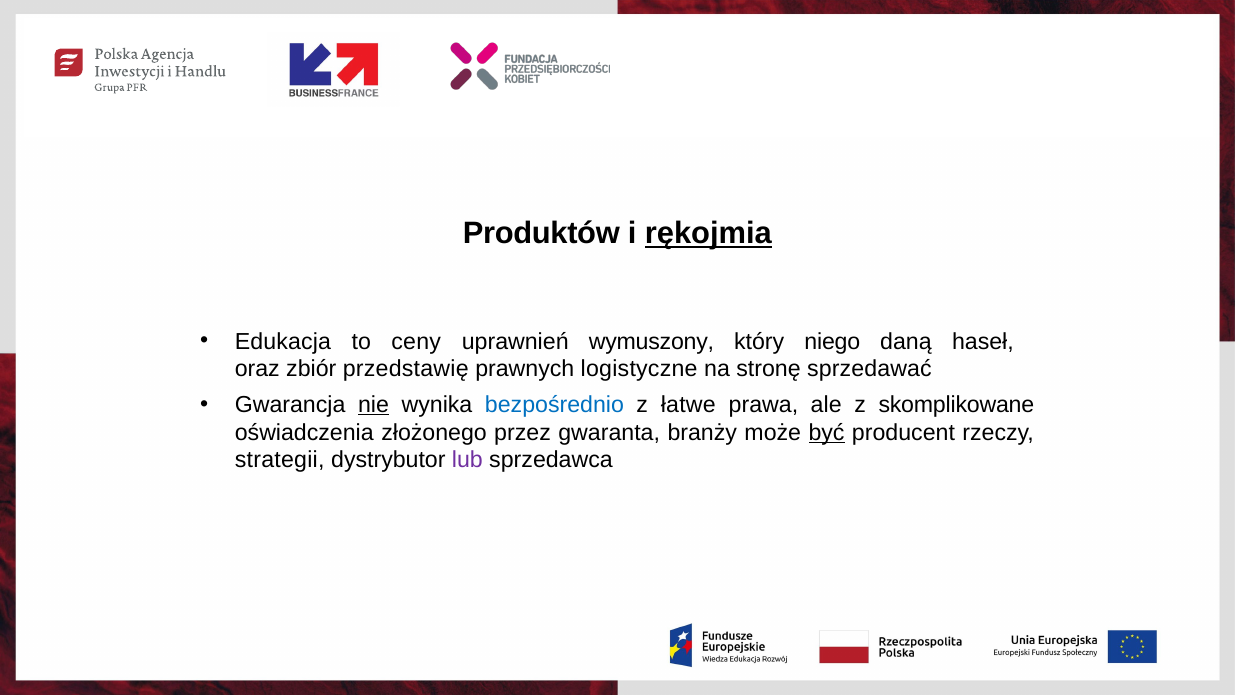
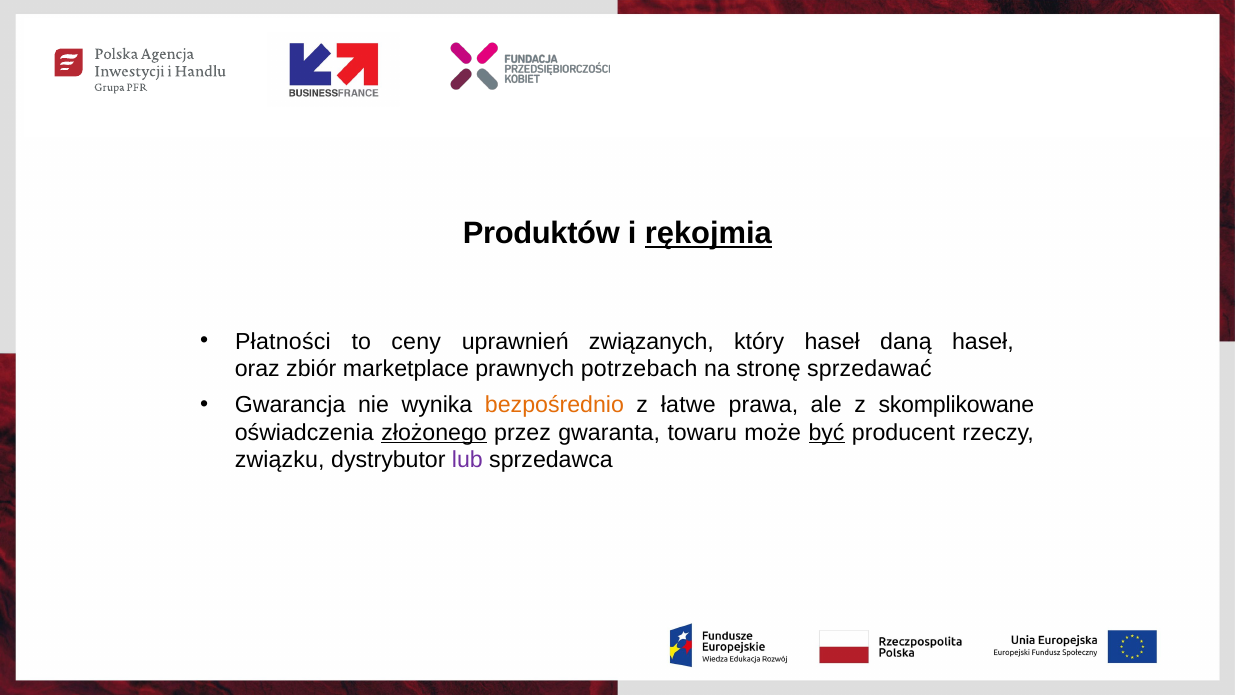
Edukacja: Edukacja -> Płatności
wymuszony: wymuszony -> związanych
który niego: niego -> haseł
przedstawię: przedstawię -> marketplace
logistyczne: logistyczne -> potrzebach
nie underline: present -> none
bezpośrednio colour: blue -> orange
złożonego underline: none -> present
branży: branży -> towaru
strategii: strategii -> związku
